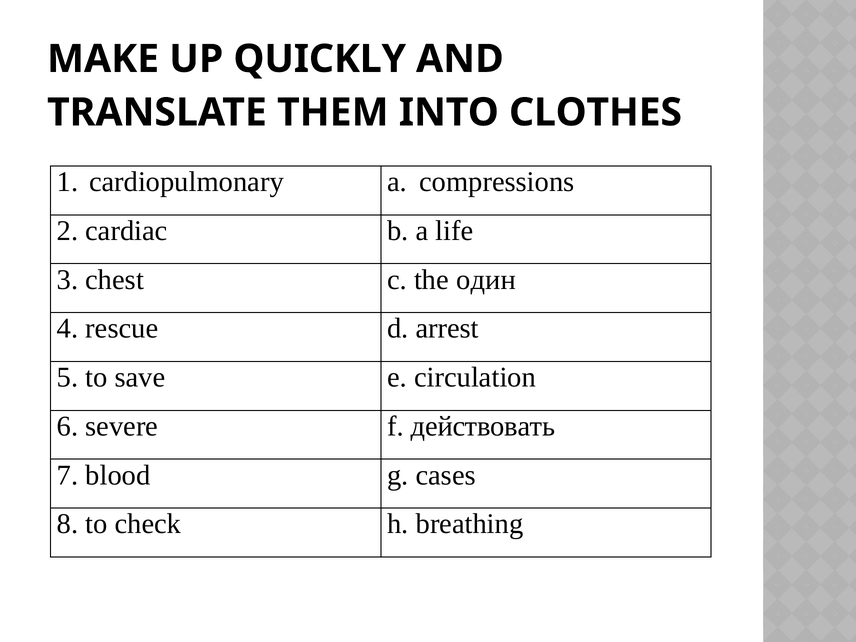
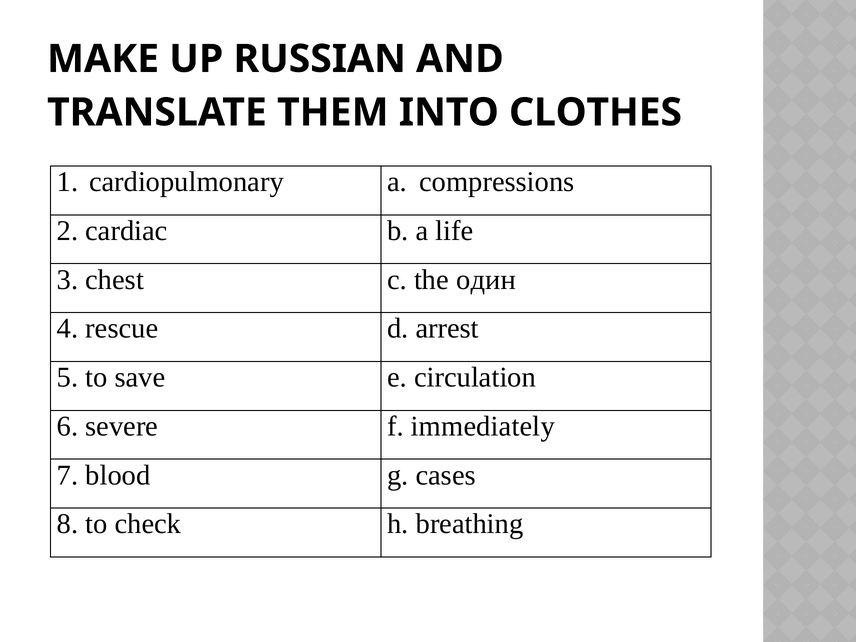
QUICKLY: QUICKLY -> RUSSIAN
действовать: действовать -> immediately
